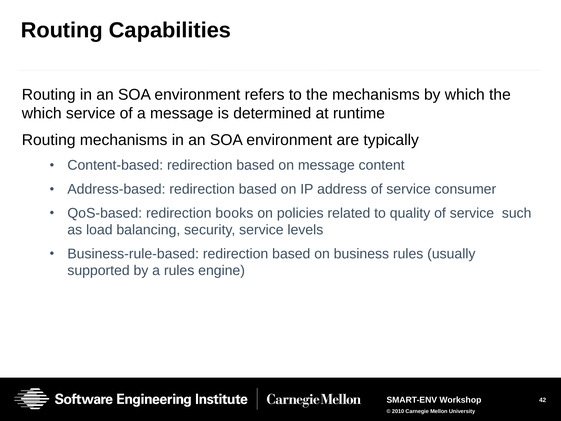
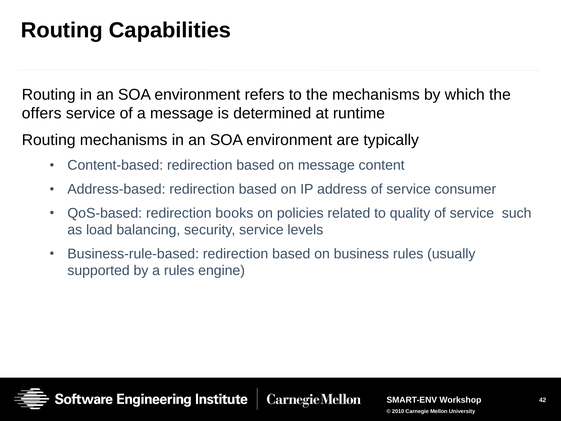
which at (42, 113): which -> offers
